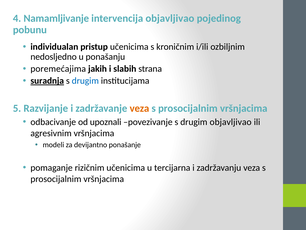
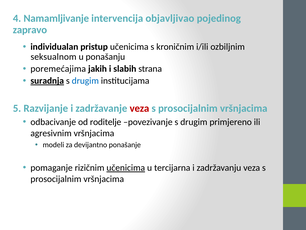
pobunu: pobunu -> zapravo
nedosljedno: nedosljedno -> seksualnom
veza at (139, 108) colour: orange -> red
upoznali: upoznali -> roditelje
drugim objavljivao: objavljivao -> primjereno
učenicima at (126, 167) underline: none -> present
